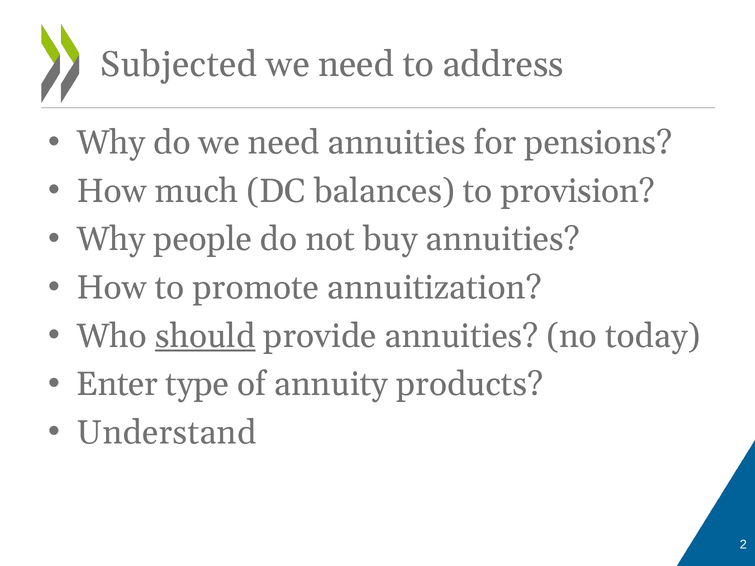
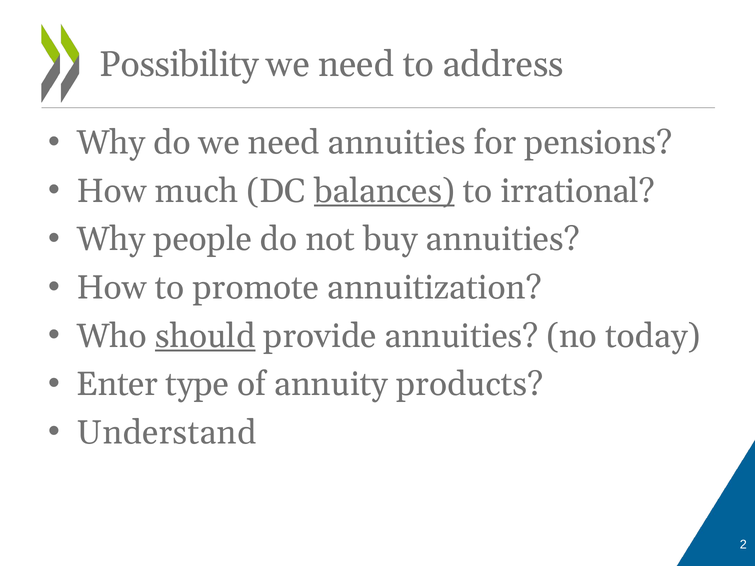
Subjected: Subjected -> Possibility
balances underline: none -> present
provision: provision -> irrational
